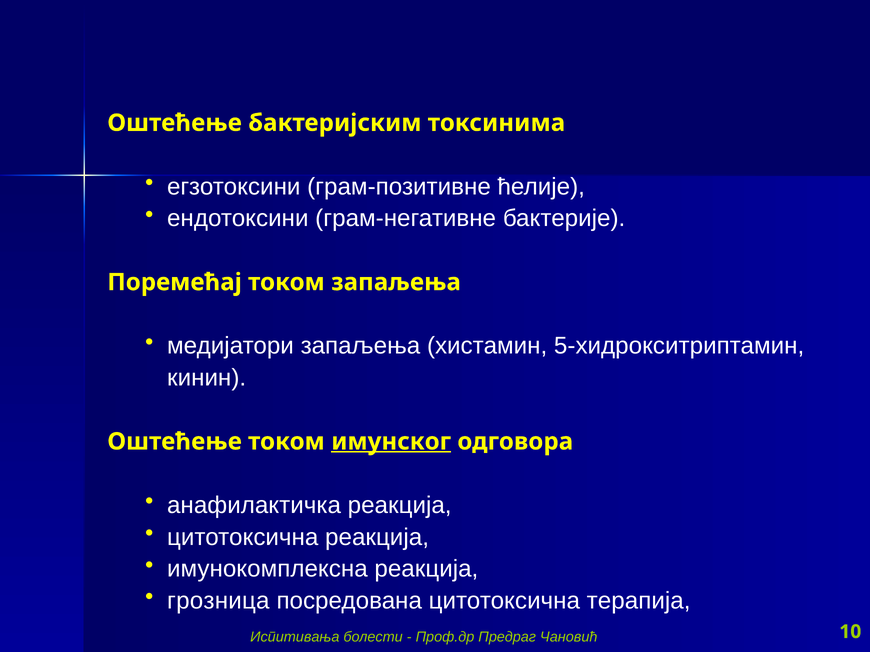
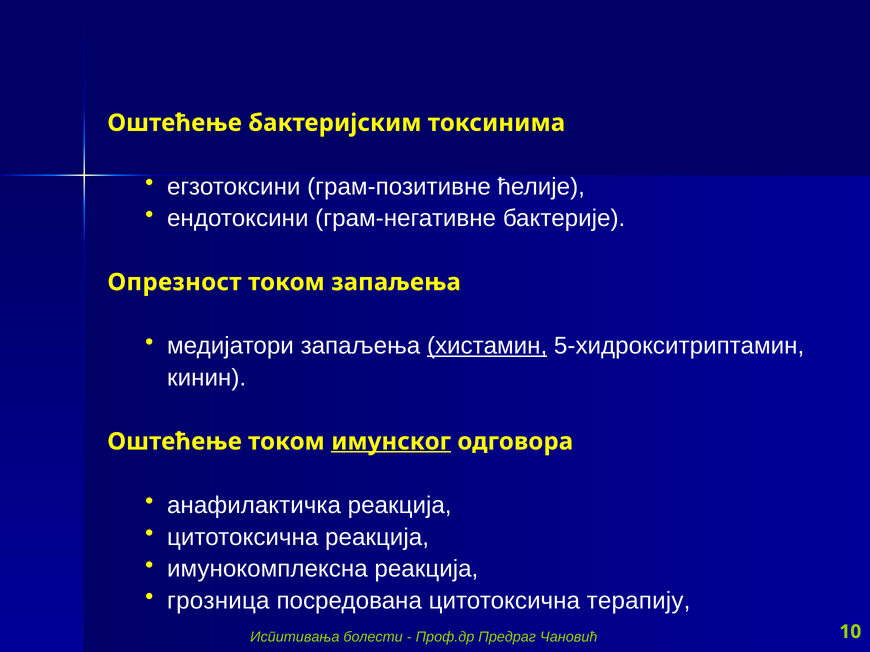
Поремећај: Поремећај -> Опрезност
хистамин underline: none -> present
терапија: терапија -> терапију
